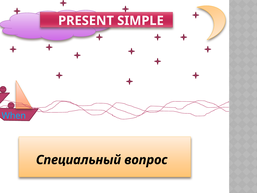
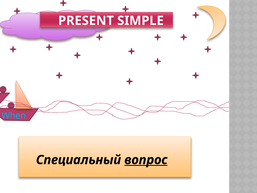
вопрос underline: none -> present
